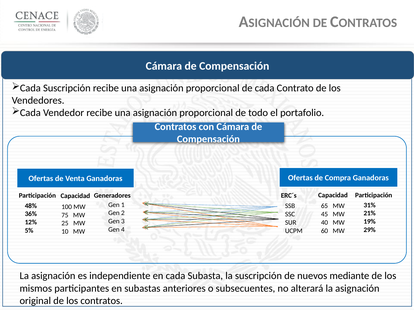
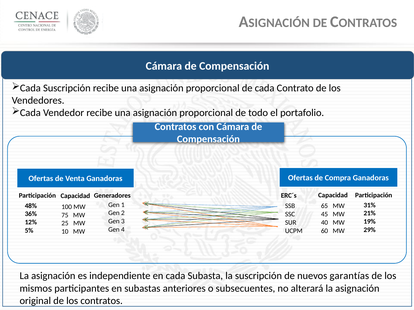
mediante: mediante -> garantías
